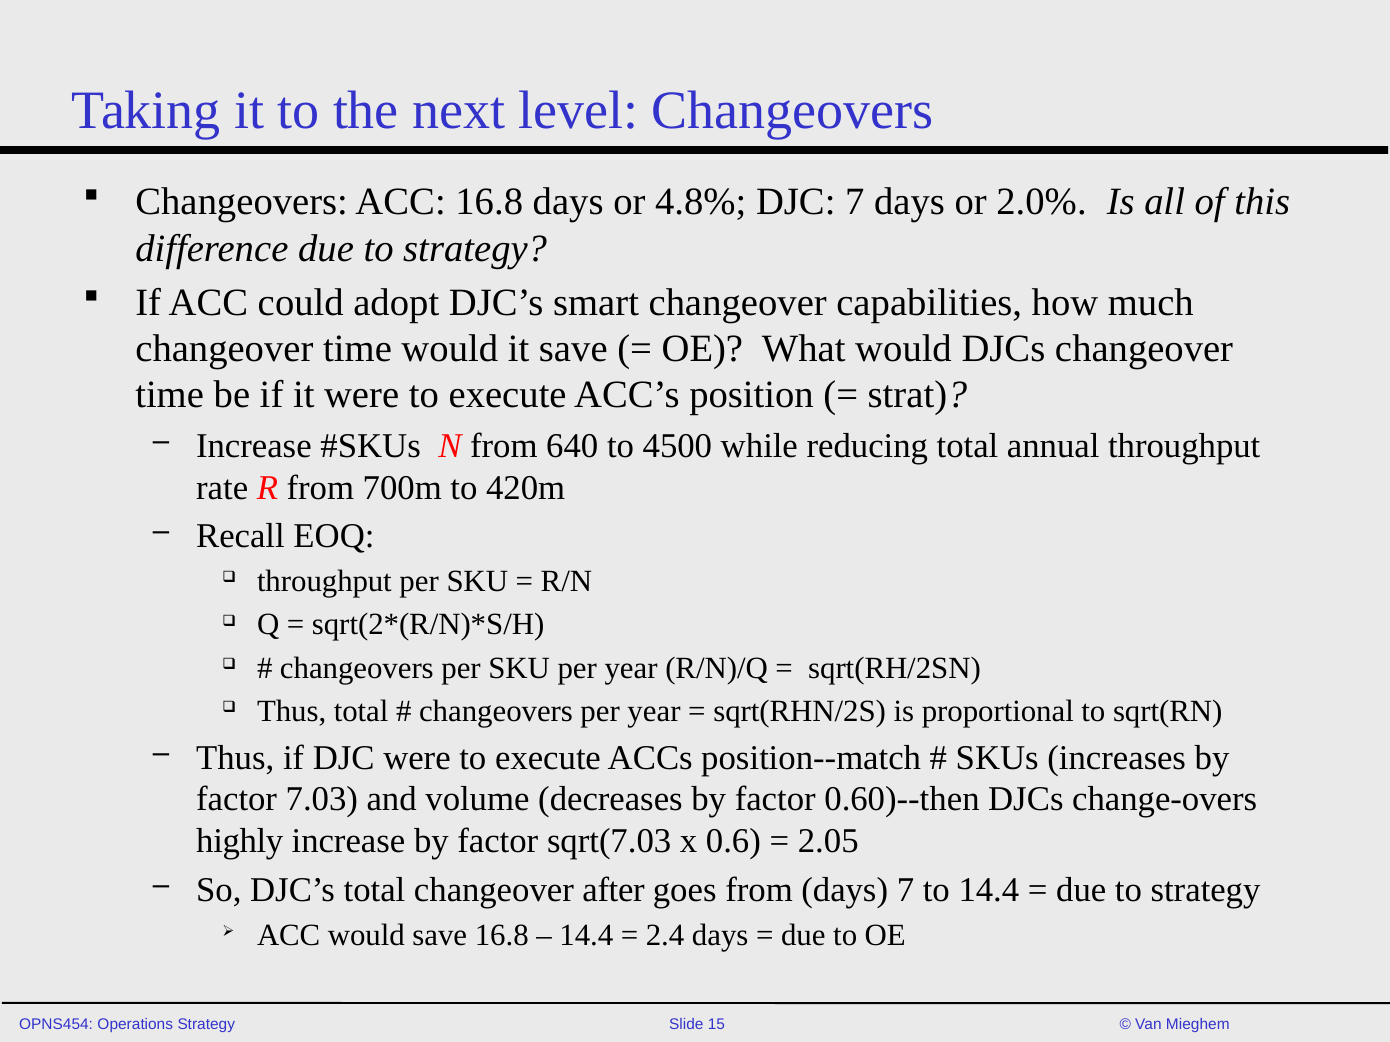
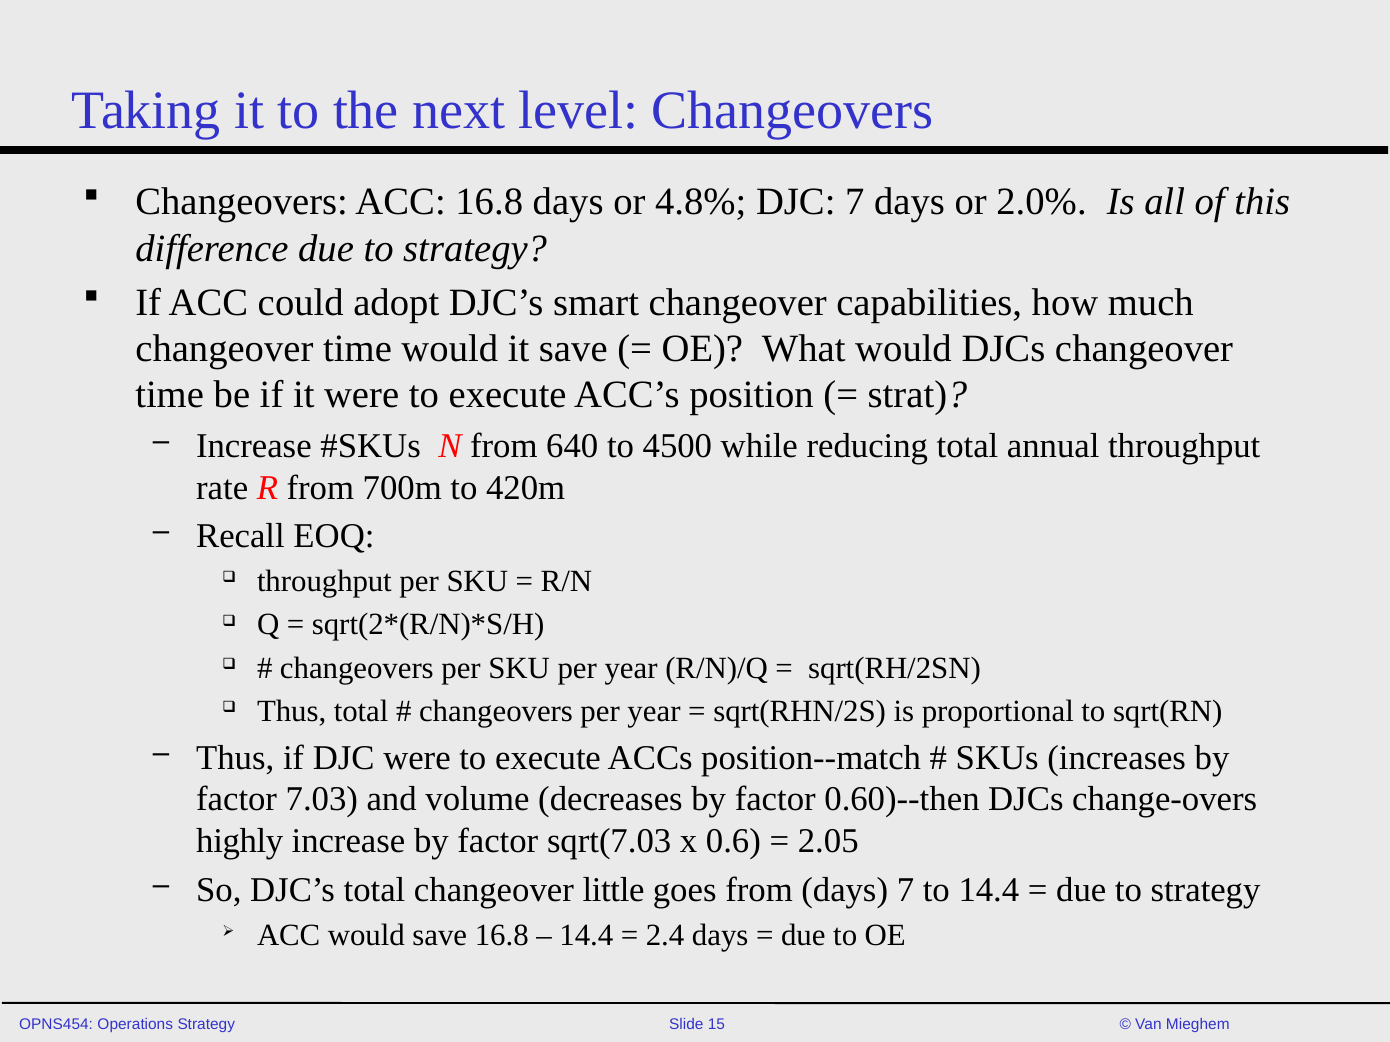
after: after -> little
